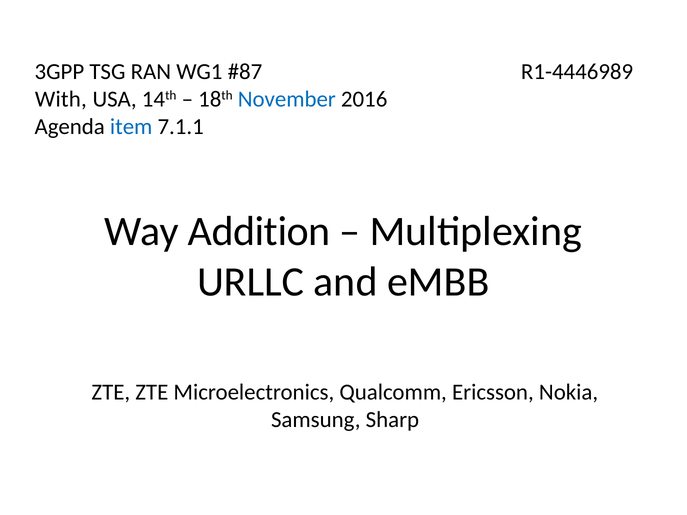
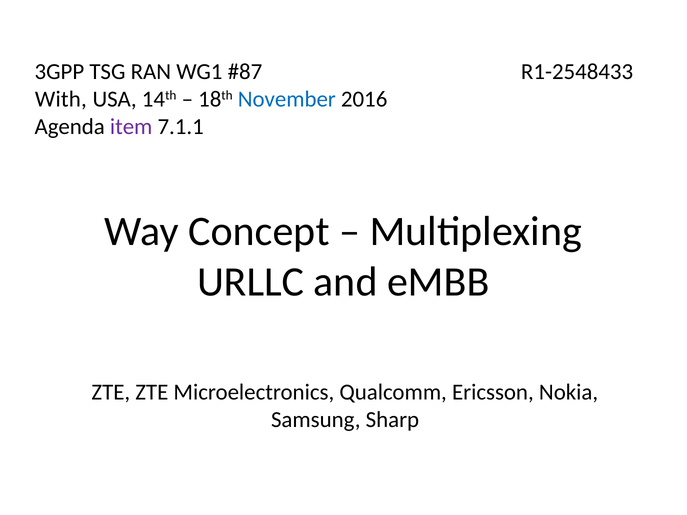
R1-4446989: R1-4446989 -> R1-2548433
item colour: blue -> purple
Addition: Addition -> Concept
